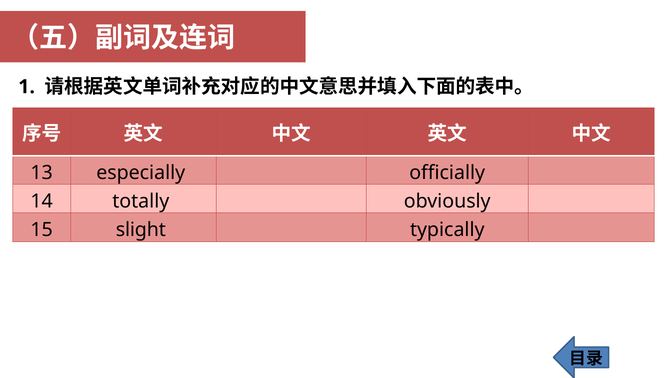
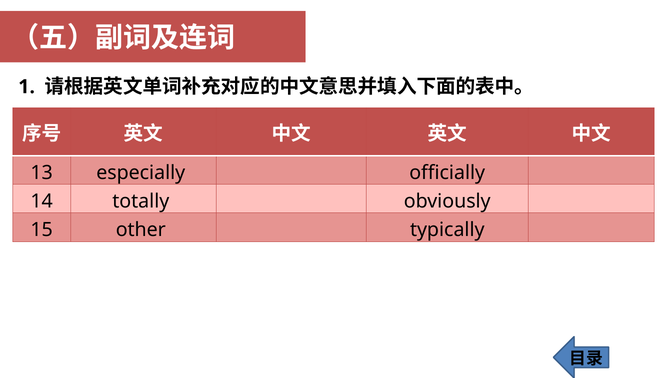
slight: slight -> other
